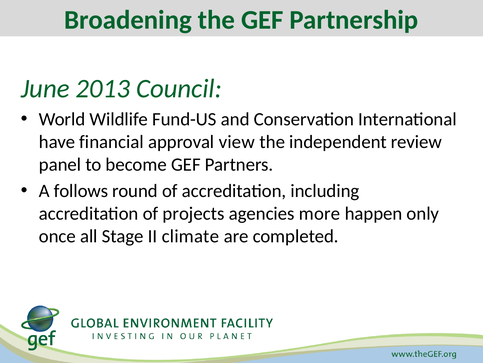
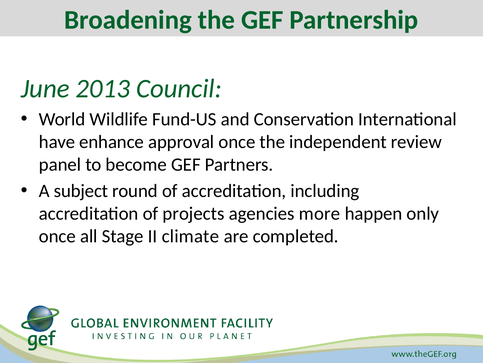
financial: financial -> enhance
approval view: view -> once
follows: follows -> subject
